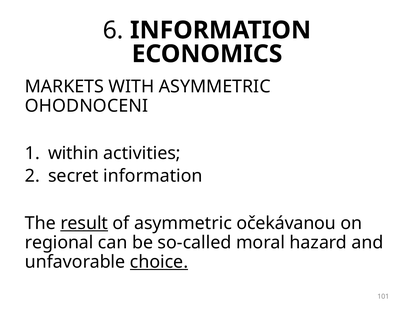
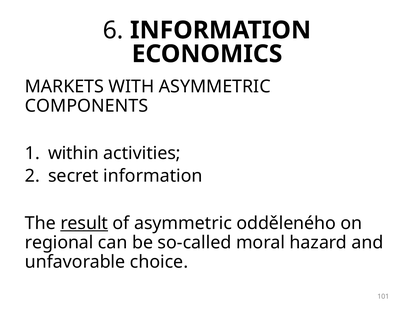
OHODNOCENI: OHODNOCENI -> COMPONENTS
očekávanou: očekávanou -> odděleného
choice underline: present -> none
